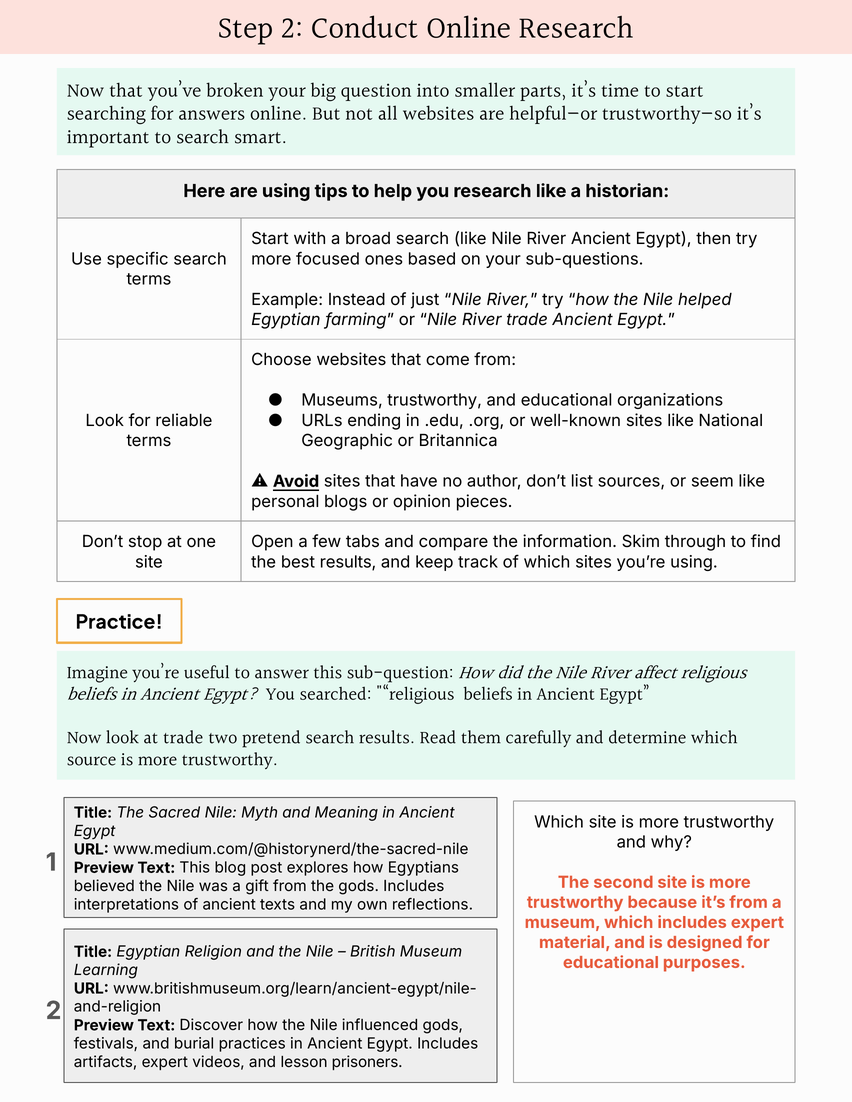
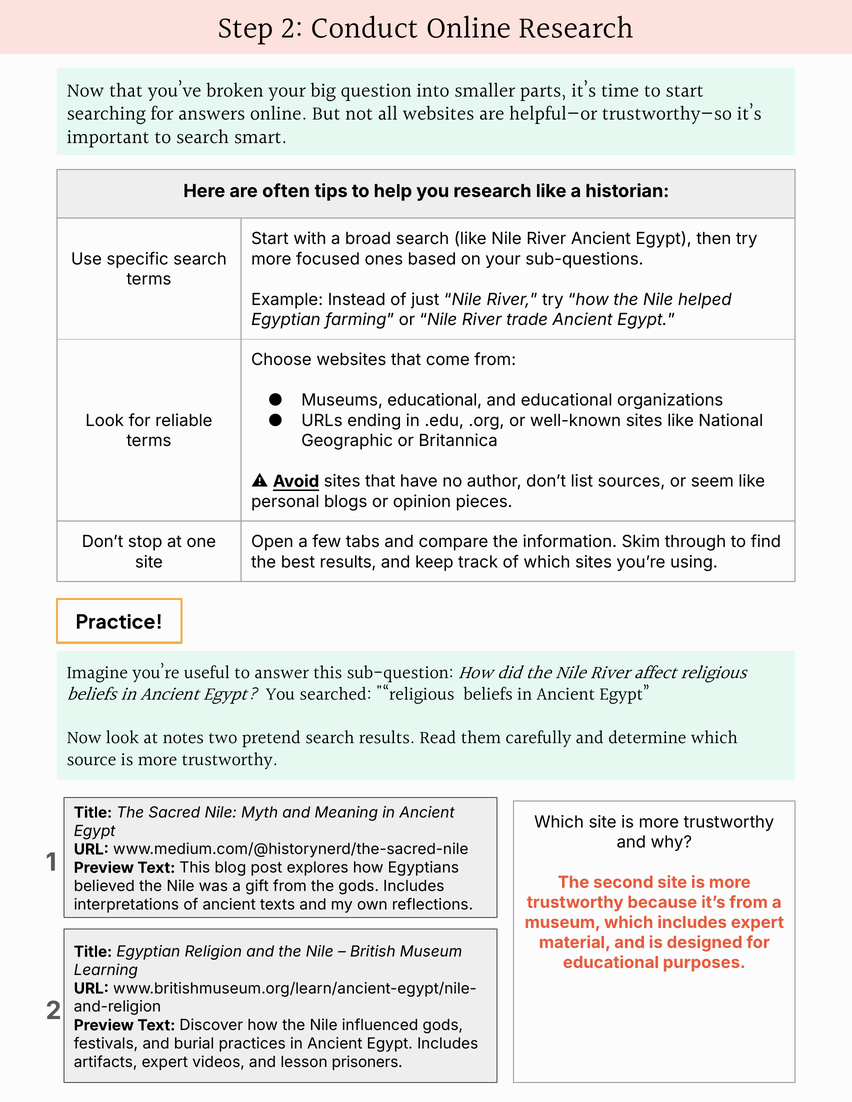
are using: using -> often
Museums trustworthy: trustworthy -> educational
at trade: trade -> notes
